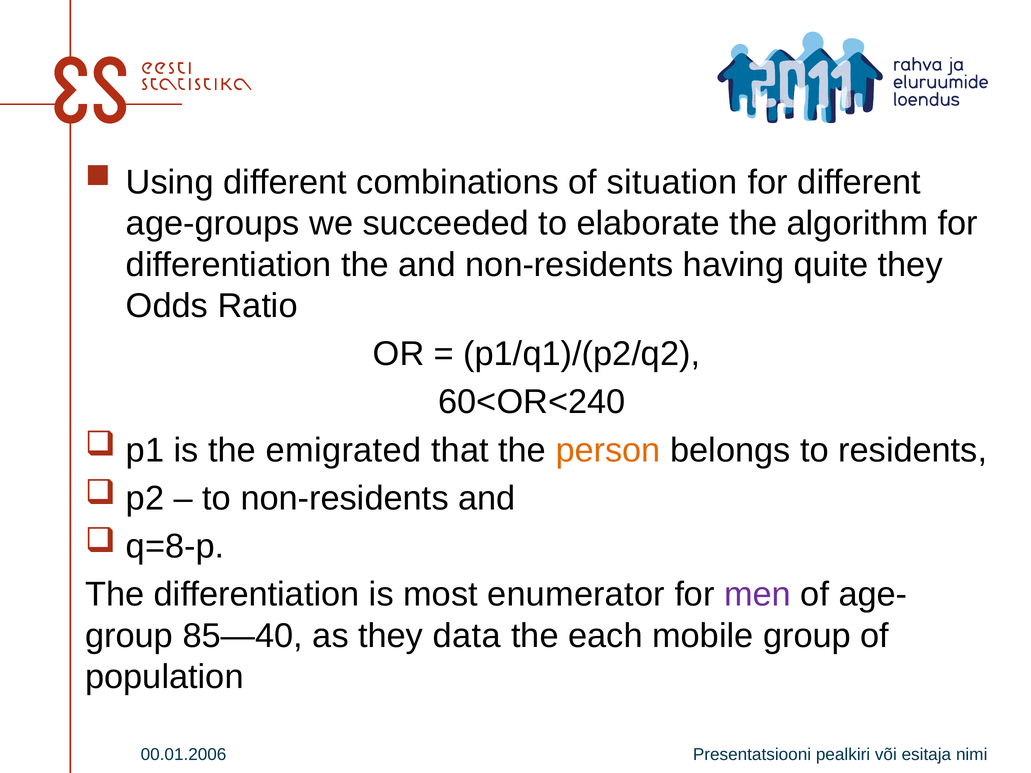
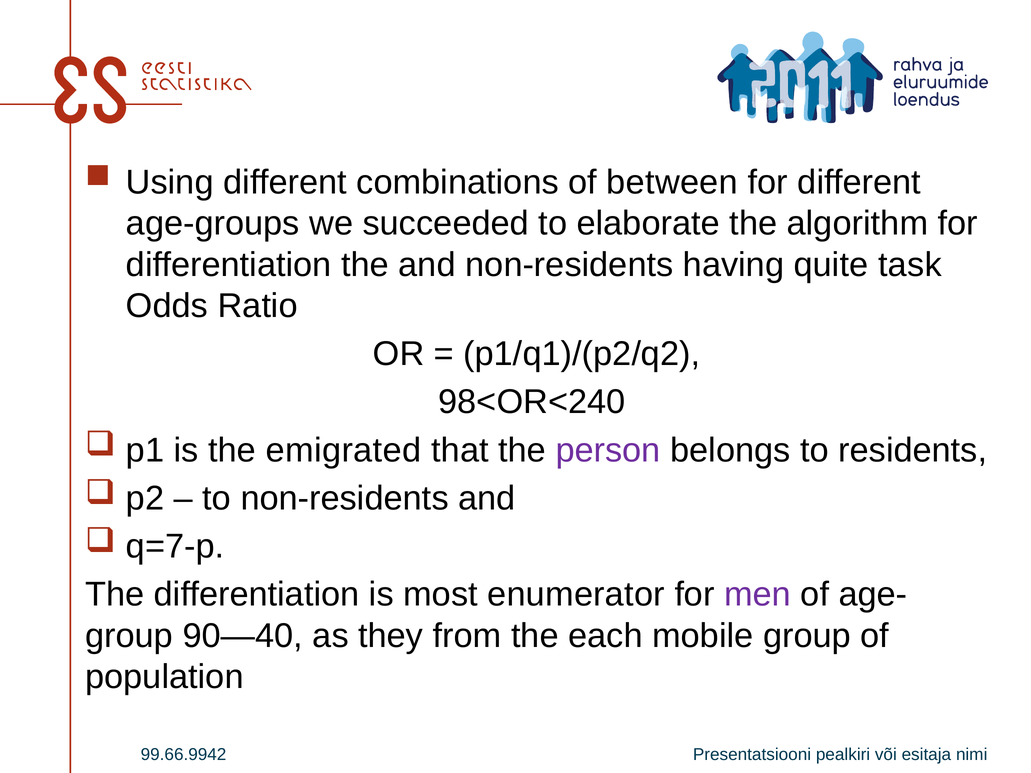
situation: situation -> between
quite they: they -> task
60<OR<240: 60<OR<240 -> 98<OR<240
person colour: orange -> purple
q=8-p: q=8-p -> q=7-p
85—40: 85—40 -> 90—40
data: data -> from
00.01.2006: 00.01.2006 -> 99.66.9942
